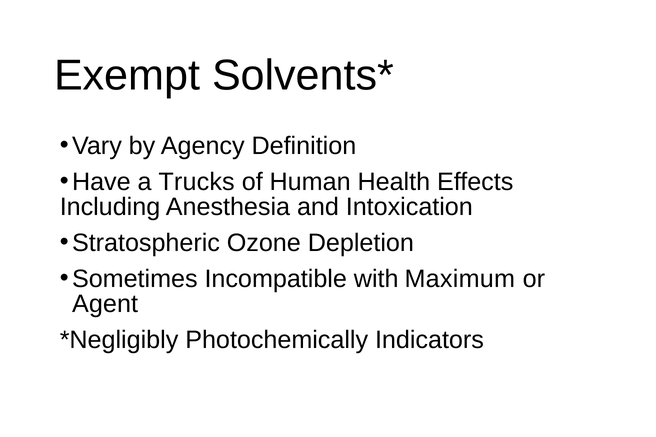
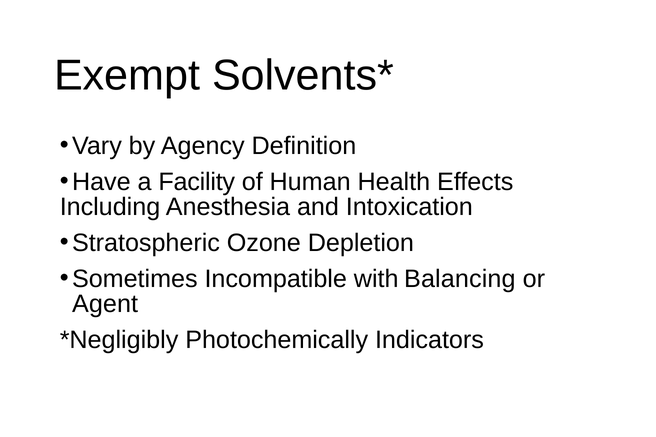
Trucks: Trucks -> Facility
Maximum: Maximum -> Balancing
